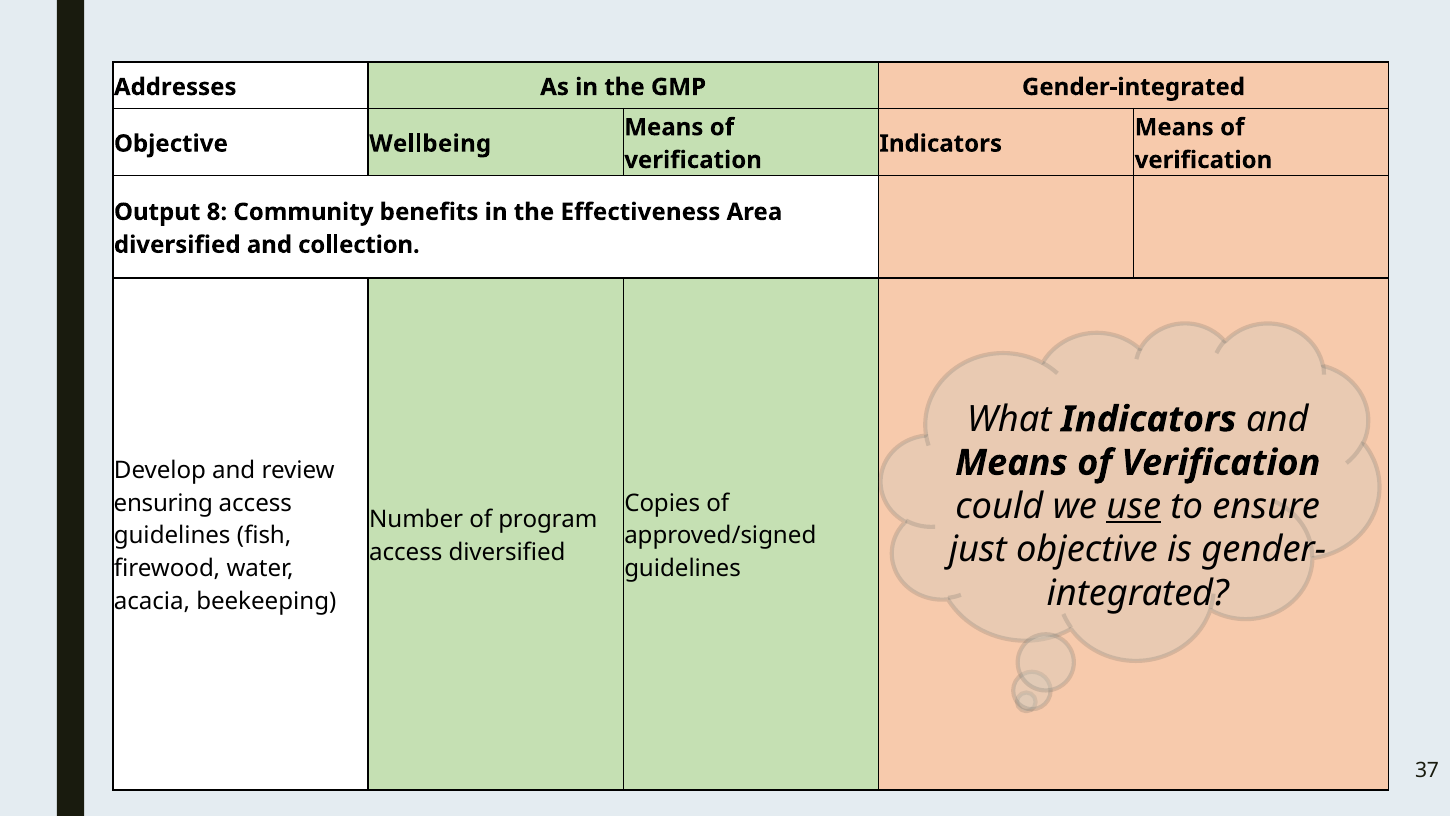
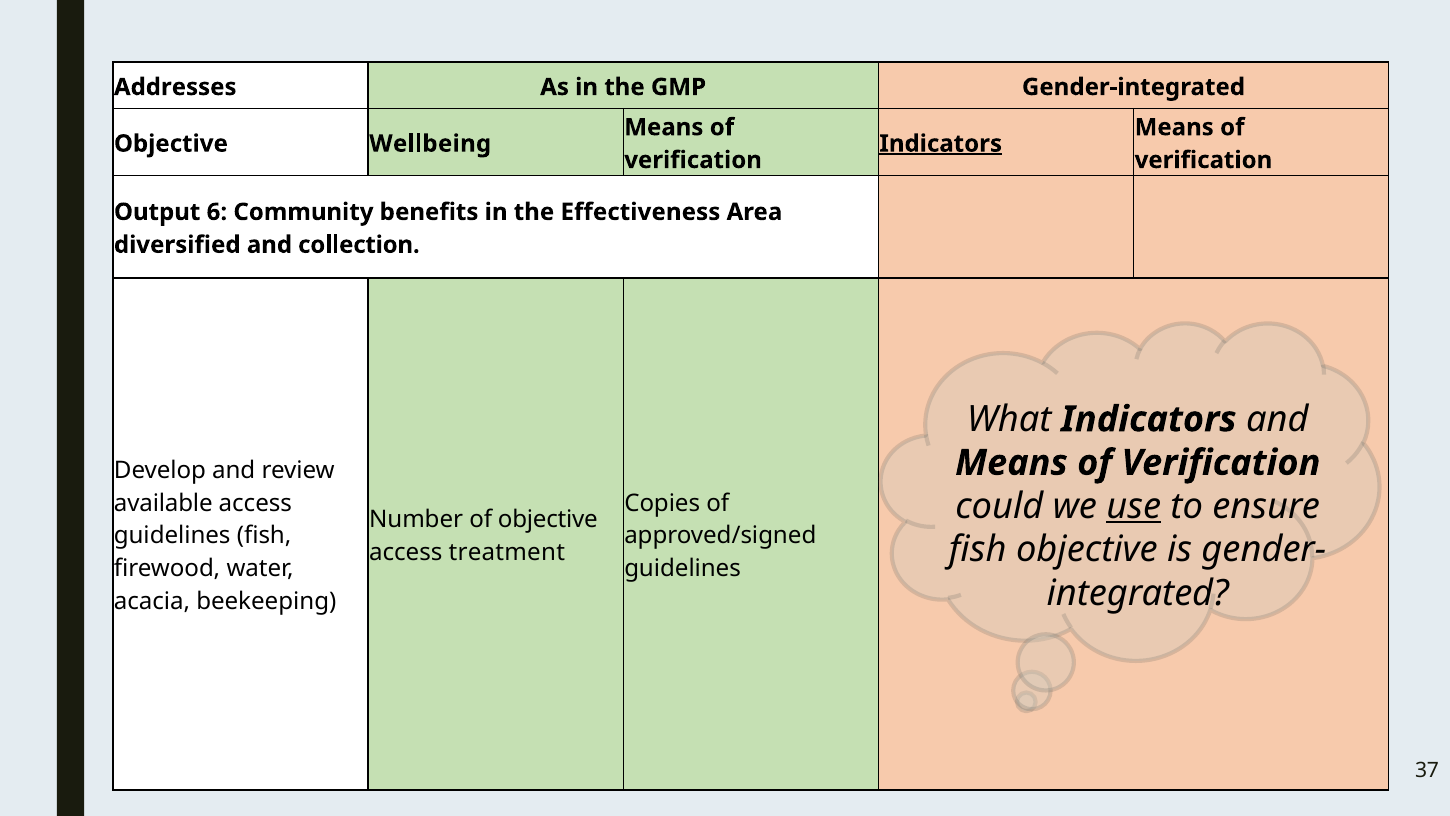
Indicators at (941, 144) underline: none -> present
8: 8 -> 6
ensuring: ensuring -> available
of program: program -> objective
just at (978, 550): just -> fish
access diversified: diversified -> treatment
